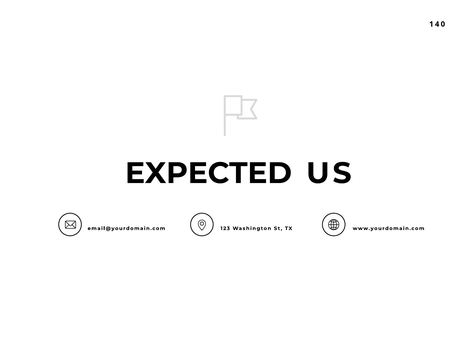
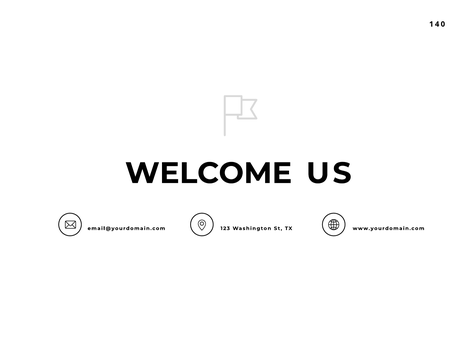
EXPECTED: EXPECTED -> WELCOME
